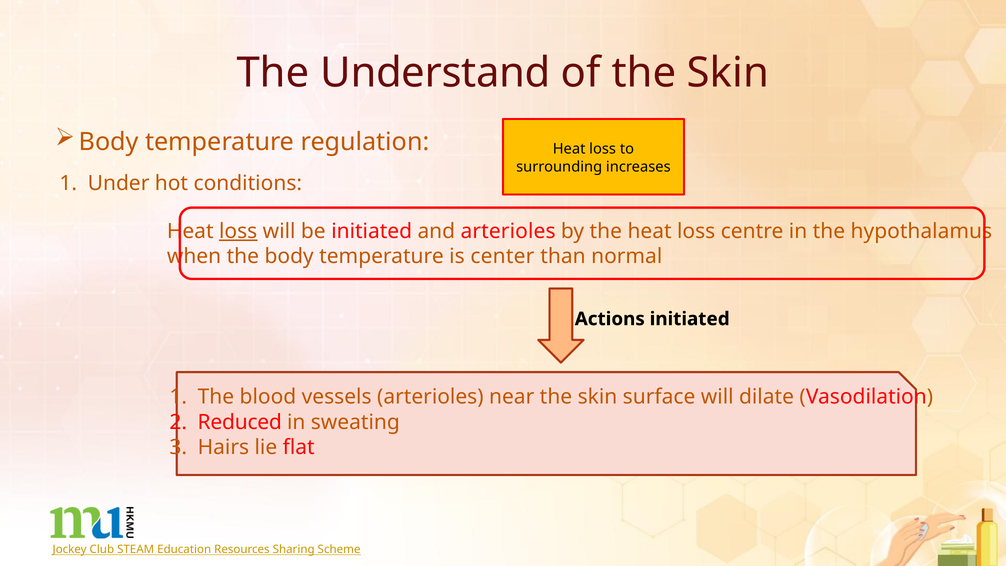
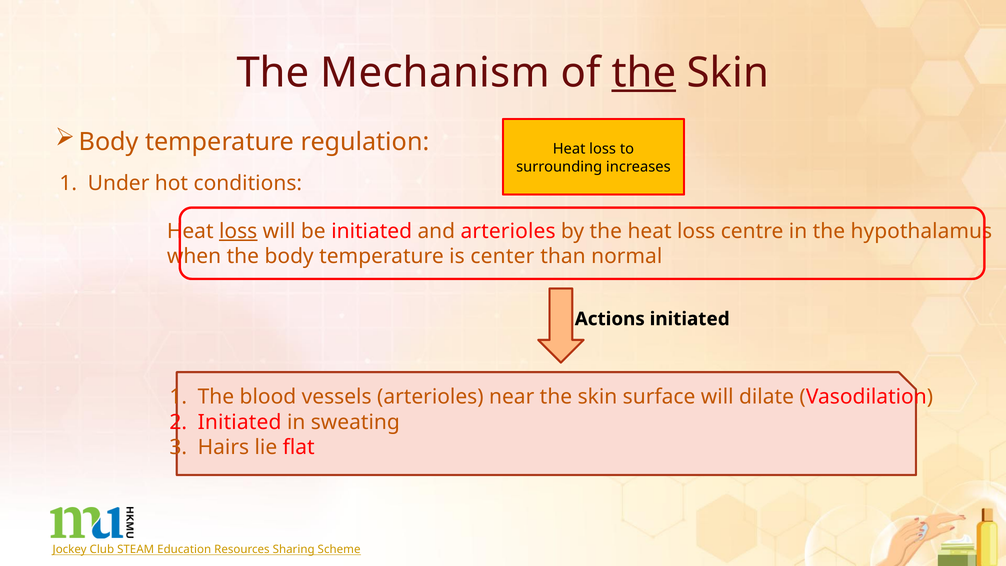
Understand: Understand -> Mechanism
the at (644, 73) underline: none -> present
Reduced at (240, 422): Reduced -> Initiated
